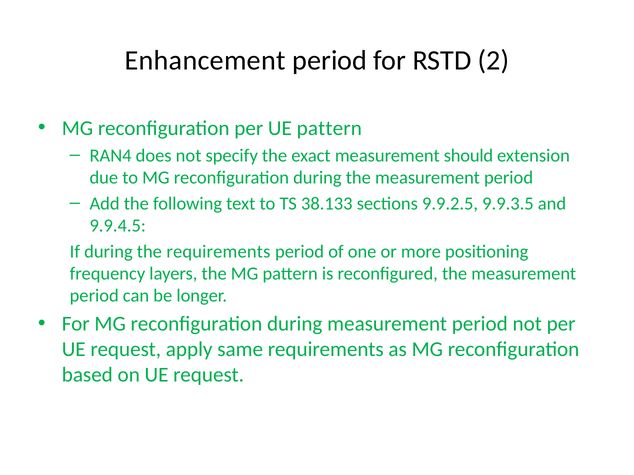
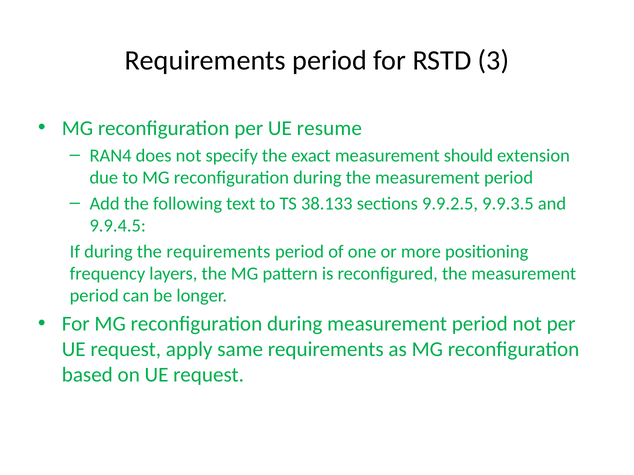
Enhancement at (205, 61): Enhancement -> Requirements
2: 2 -> 3
UE pattern: pattern -> resume
